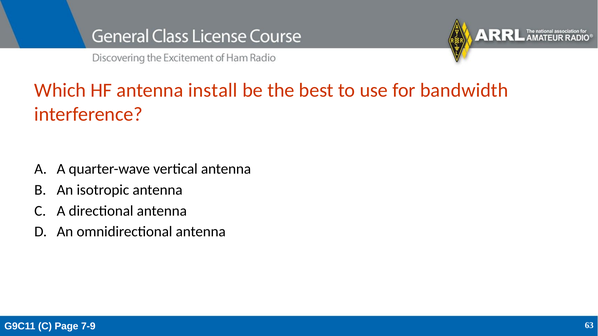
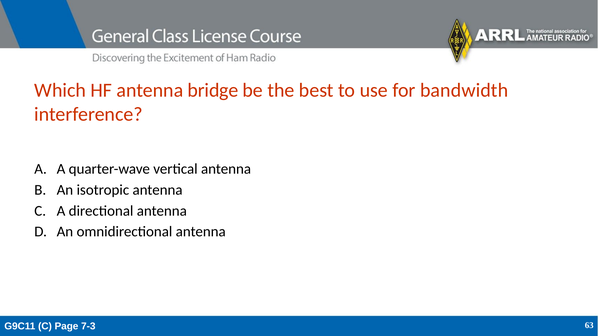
install: install -> bridge
7-9: 7-9 -> 7-3
